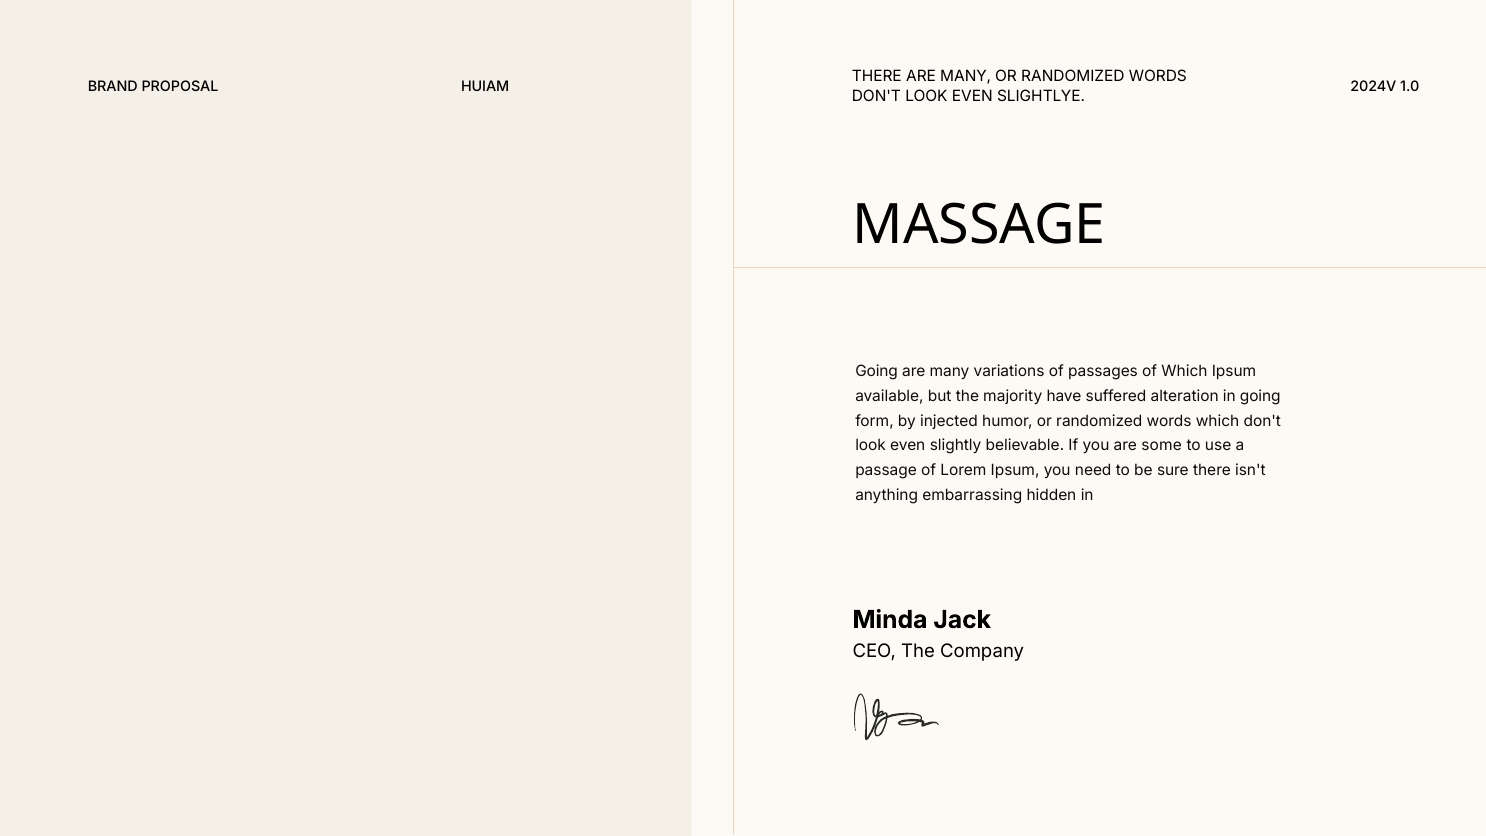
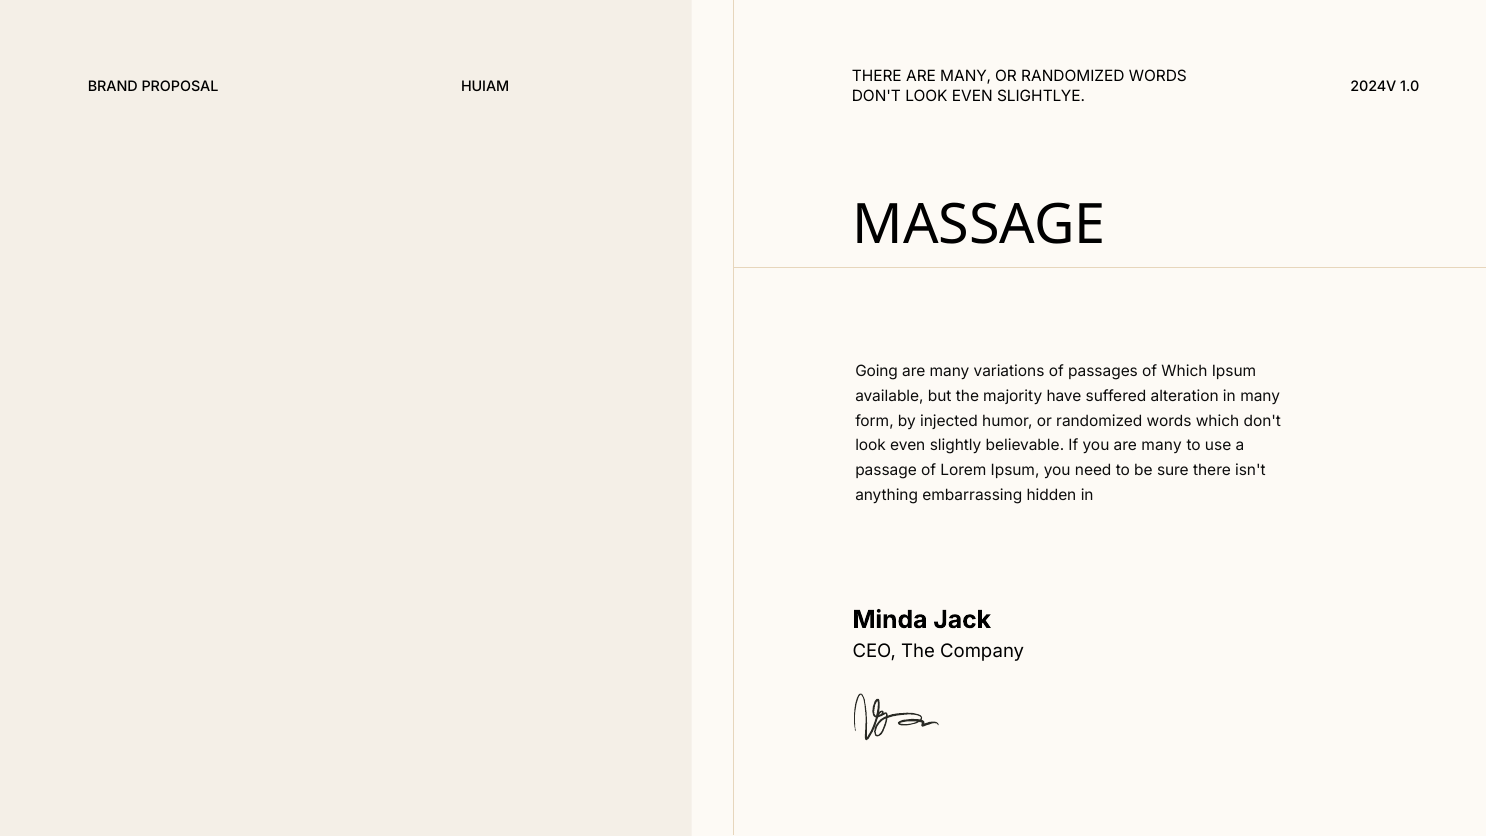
in going: going -> many
you are some: some -> many
